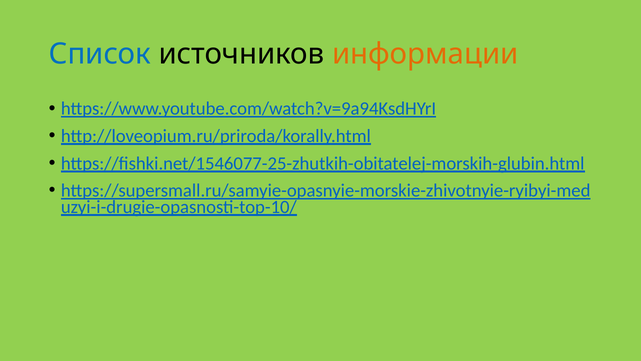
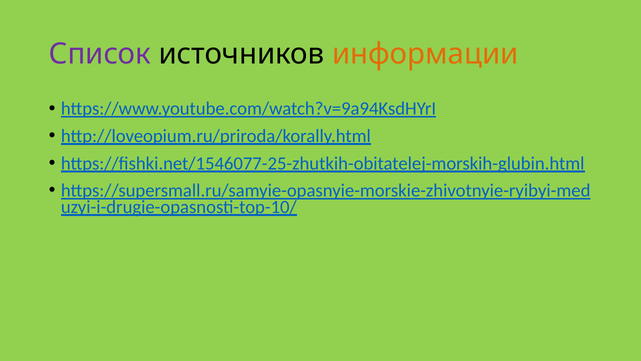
Список colour: blue -> purple
